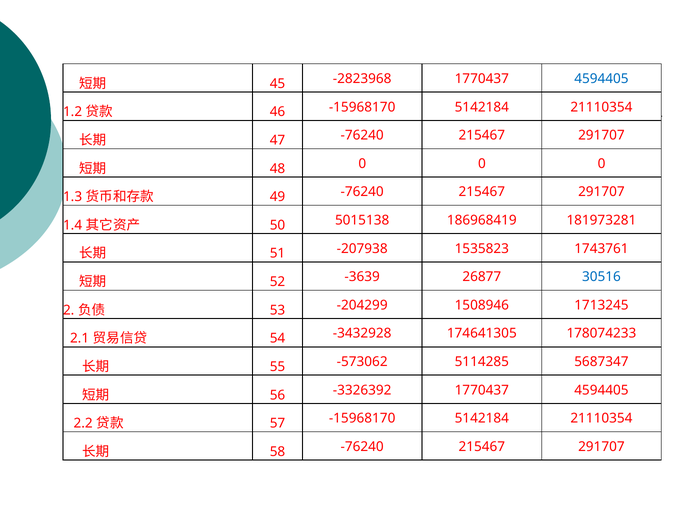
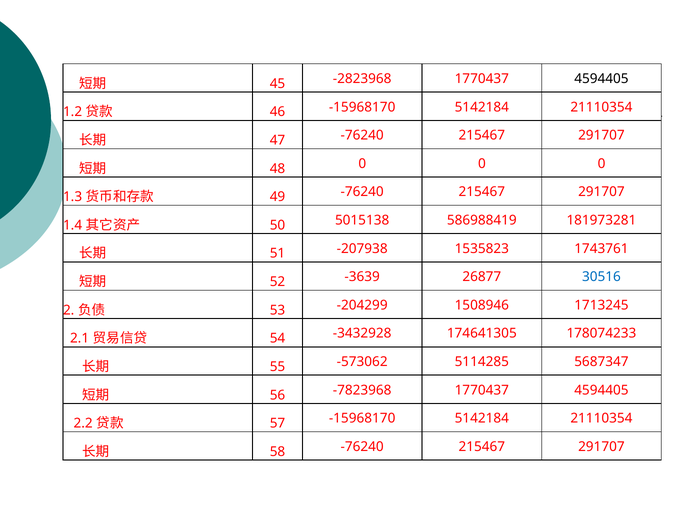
4594405 at (601, 79) colour: blue -> black
186968419: 186968419 -> 586988419
-3326392: -3326392 -> -7823968
